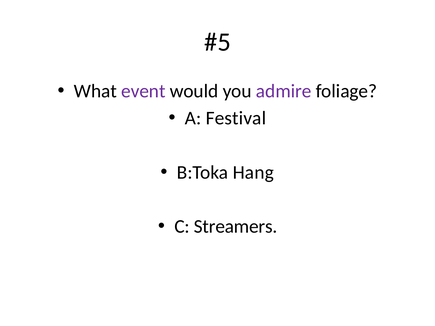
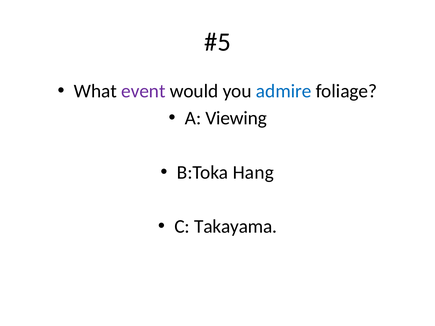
admire colour: purple -> blue
Festival: Festival -> Viewing
Streamers: Streamers -> Takayama
